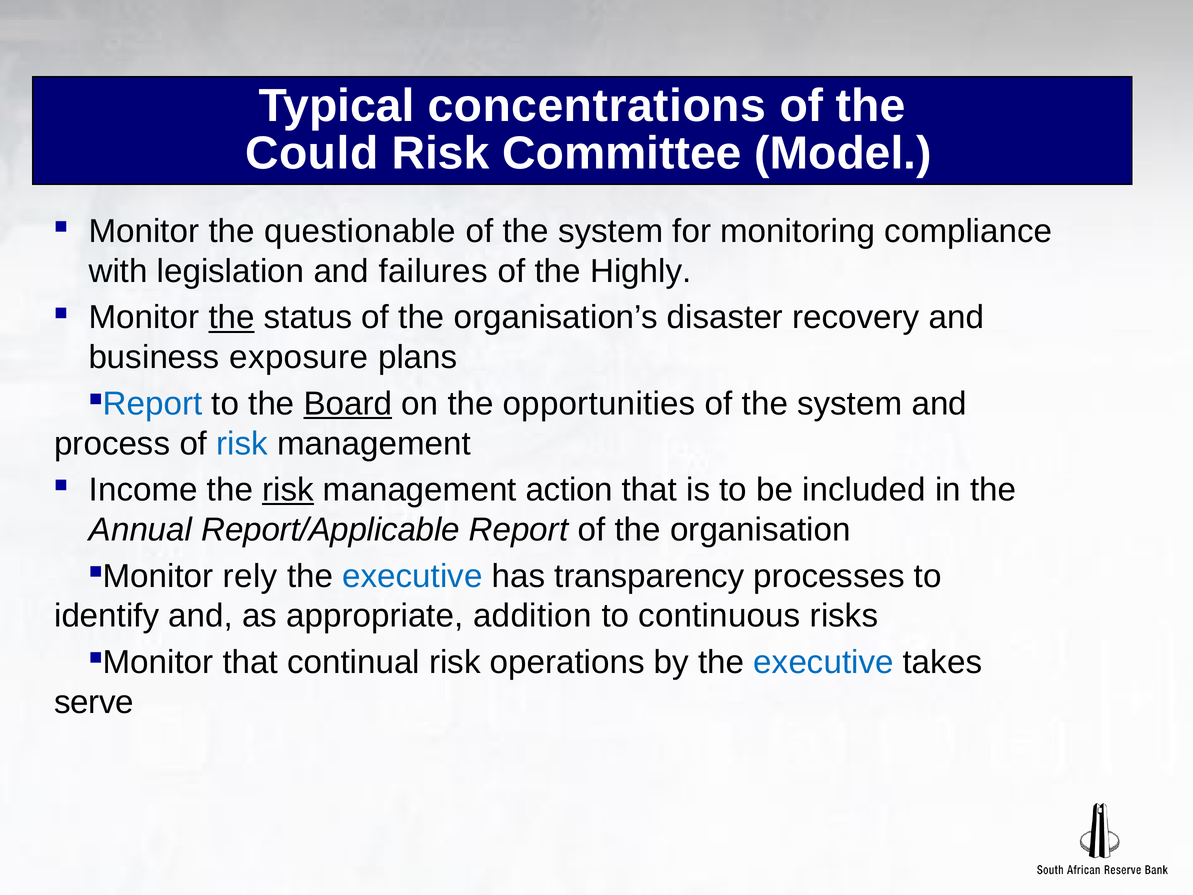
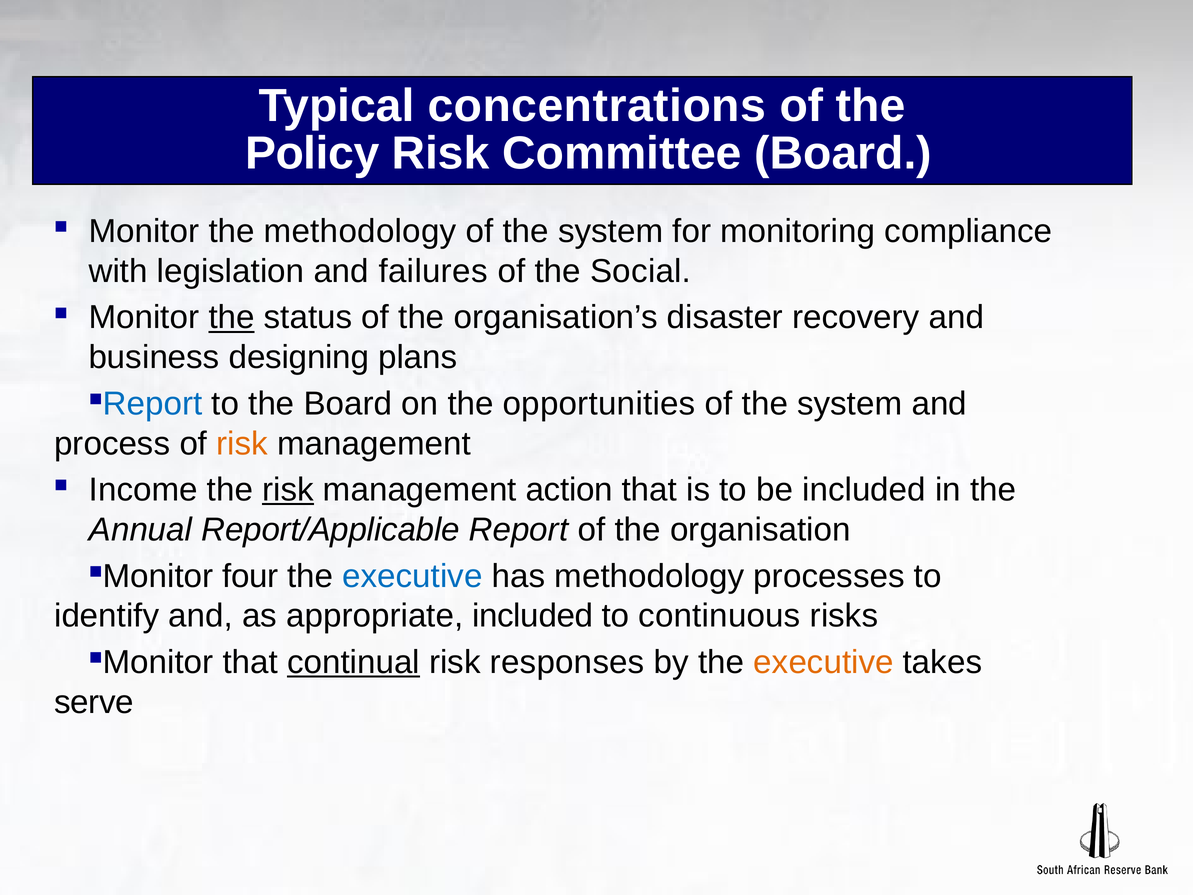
Could: Could -> Policy
Committee Model: Model -> Board
the questionable: questionable -> methodology
Highly: Highly -> Social
exposure: exposure -> designing
Board at (348, 404) underline: present -> none
risk at (242, 443) colour: blue -> orange
rely: rely -> four
has transparency: transparency -> methodology
appropriate addition: addition -> included
continual underline: none -> present
operations: operations -> responses
executive at (824, 662) colour: blue -> orange
